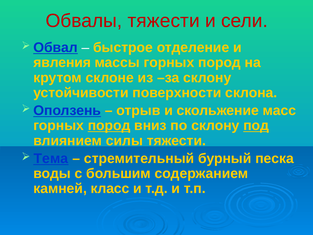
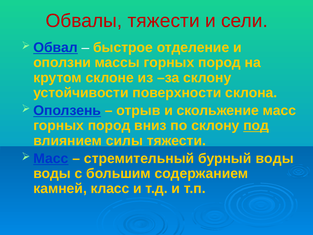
явления: явления -> оползни
пород at (109, 125) underline: present -> none
Тема at (51, 158): Тема -> Масс
бурный песка: песка -> воды
